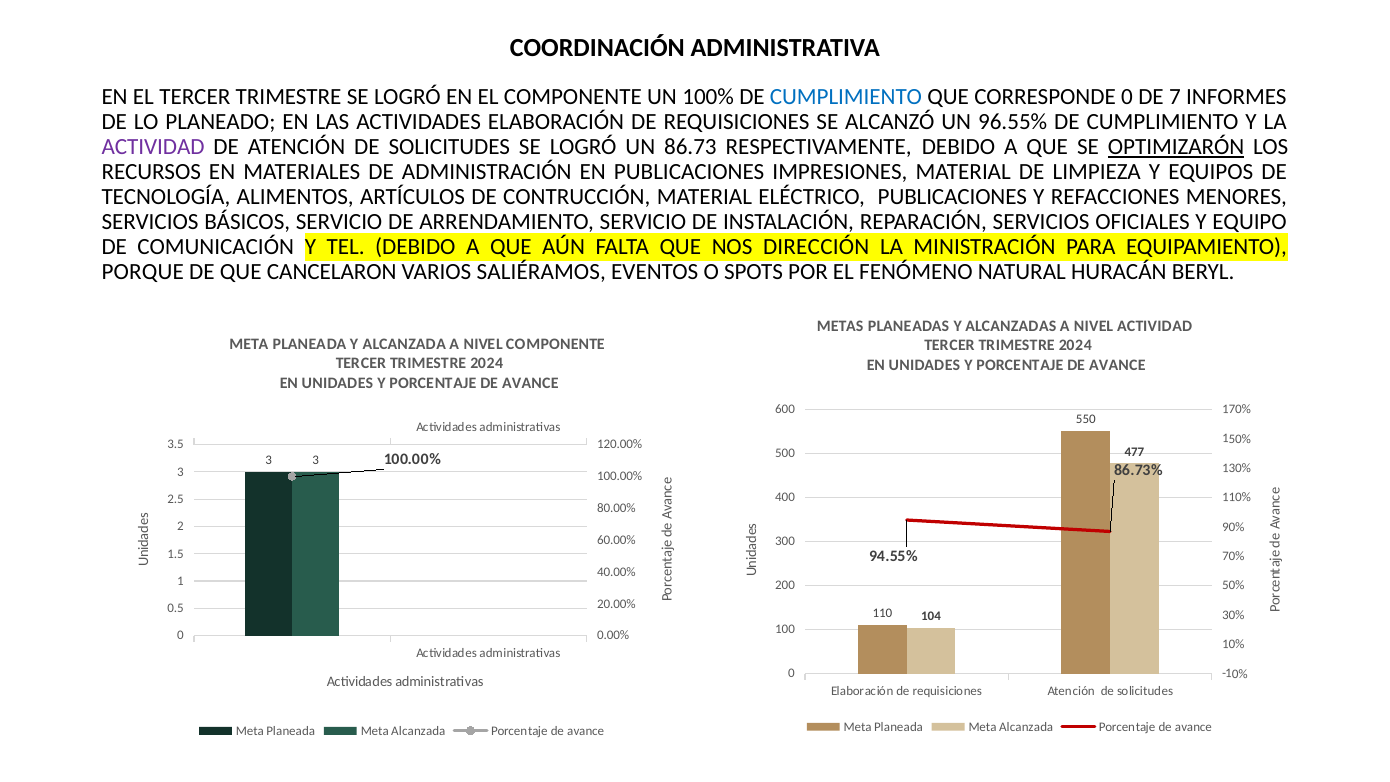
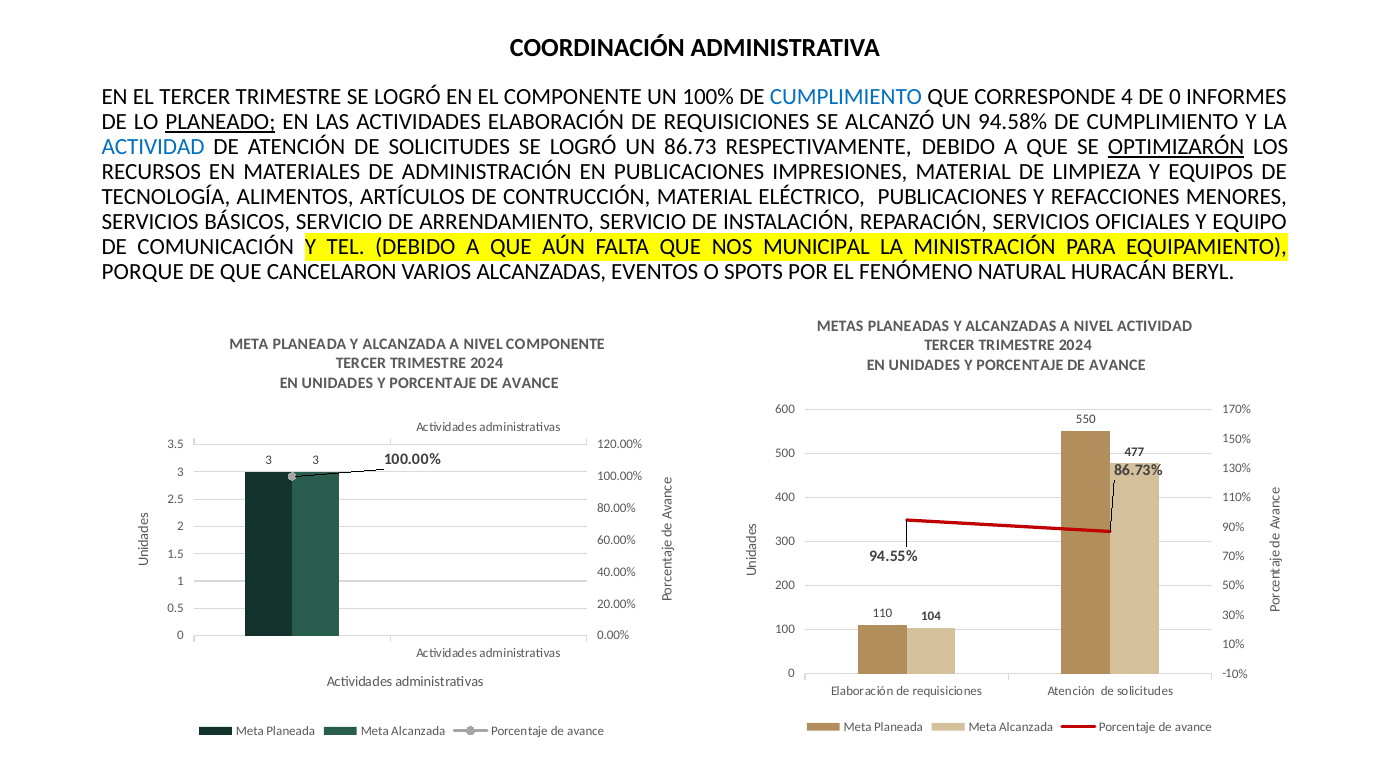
CORRESPONDE 0: 0 -> 4
DE 7: 7 -> 0
PLANEADO underline: none -> present
96.55%: 96.55% -> 94.58%
ACTIVIDAD at (153, 147) colour: purple -> blue
DIRECCIÓN: DIRECCIÓN -> MUNICIPAL
VARIOS SALIÉRAMOS: SALIÉRAMOS -> ALCANZADAS
